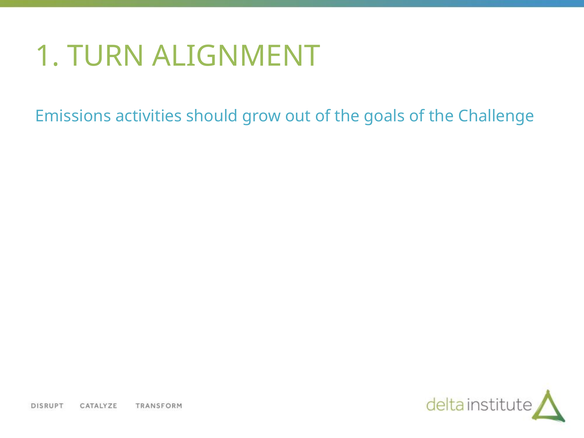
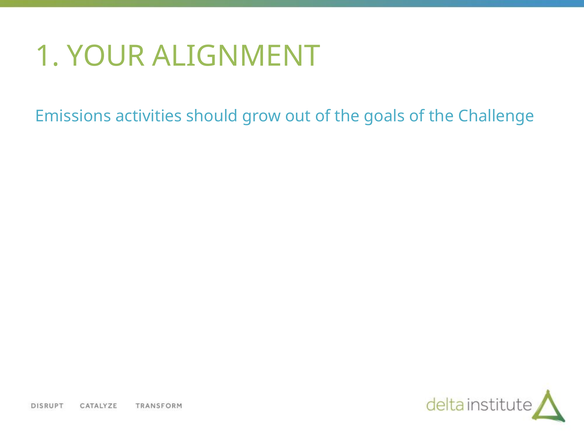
TURN: TURN -> YOUR
